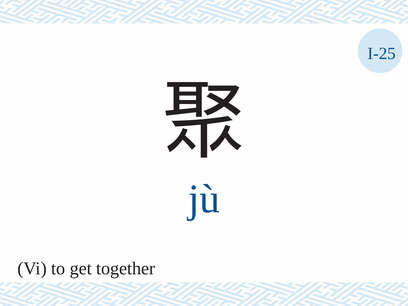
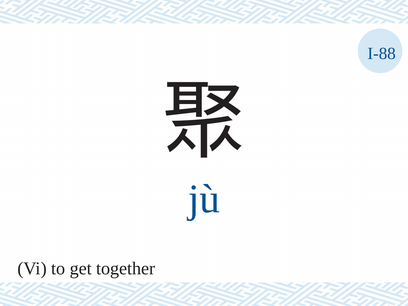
I-25: I-25 -> I-88
